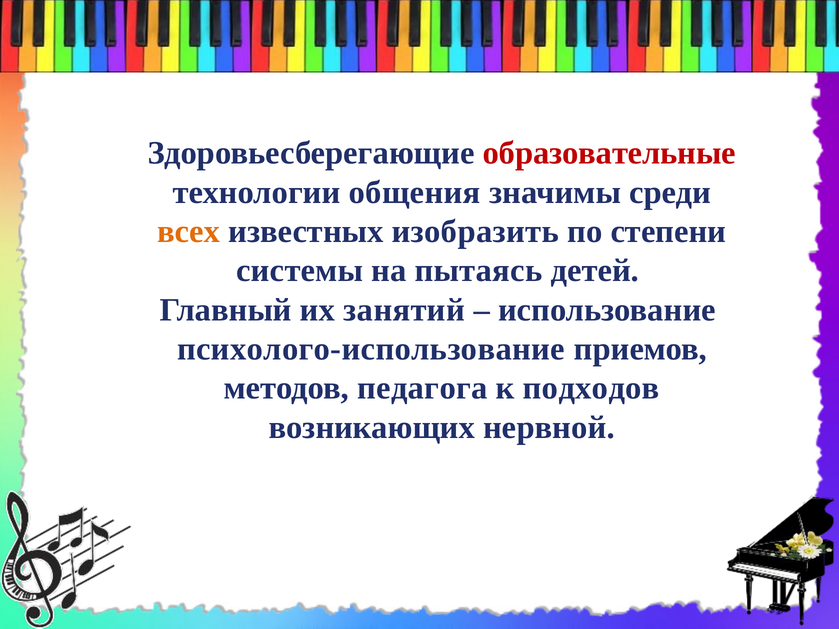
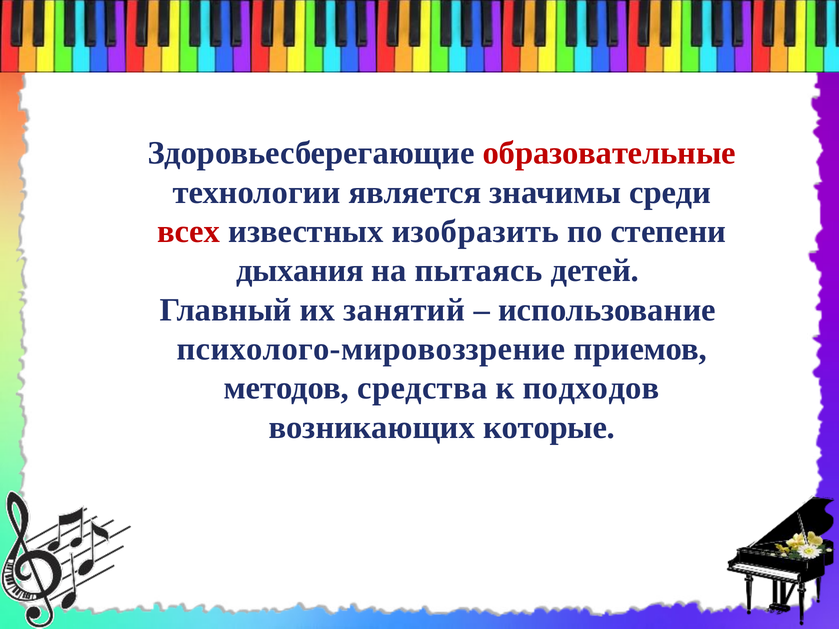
общения: общения -> является
всех colour: orange -> red
системы: системы -> дыхания
психолого-использование: психолого-использование -> психолого-мировоззрение
педагога: педагога -> средства
нервной: нервной -> которые
